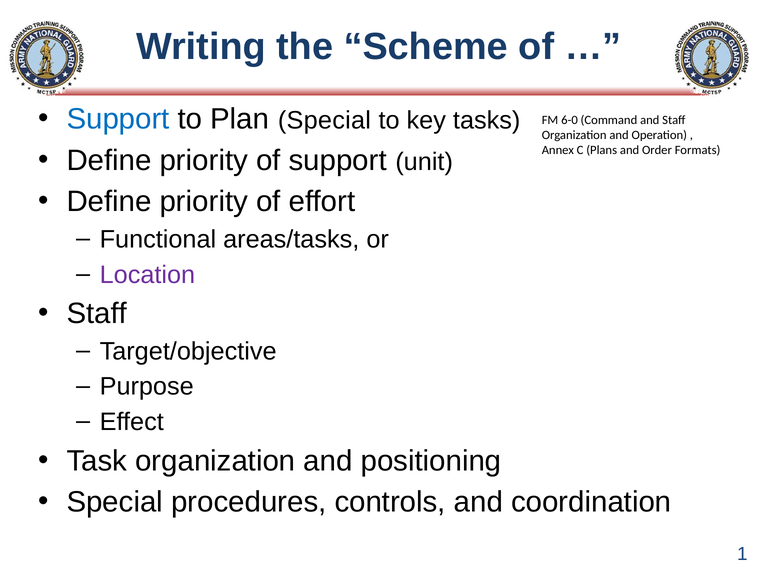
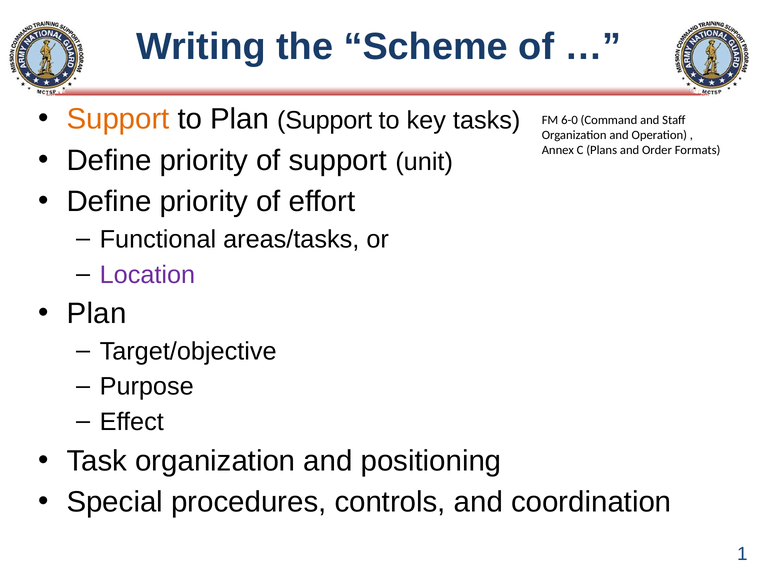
Support at (118, 119) colour: blue -> orange
Plan Special: Special -> Support
Staff at (97, 314): Staff -> Plan
